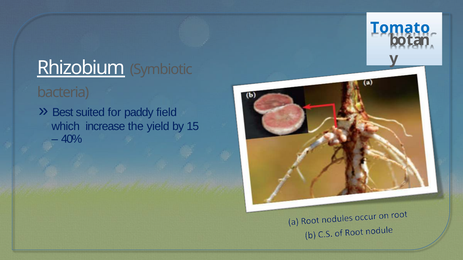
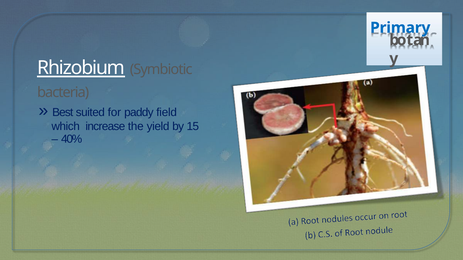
Tomato: Tomato -> Primary
